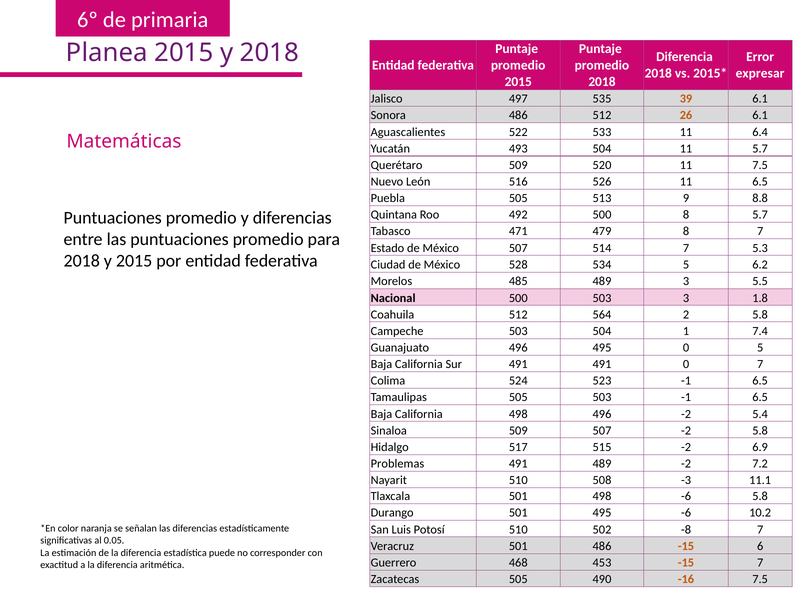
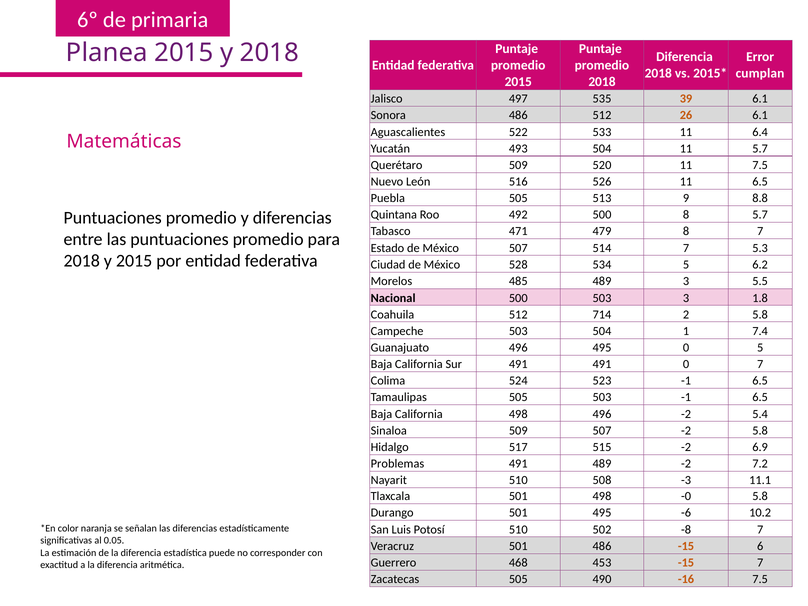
expresar: expresar -> cumplan
564: 564 -> 714
498 -6: -6 -> -0
